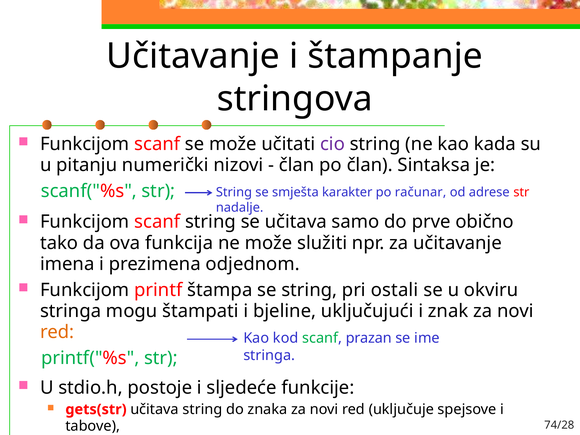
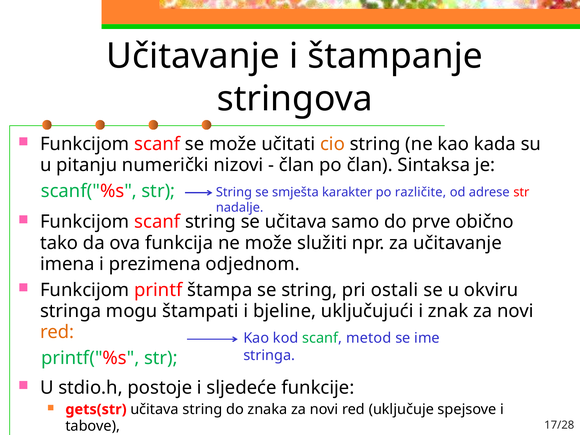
cio colour: purple -> orange
računar: računar -> različite
prazan: prazan -> metod
74/28: 74/28 -> 17/28
